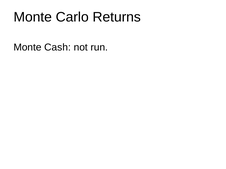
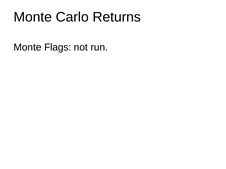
Cash: Cash -> Flags
